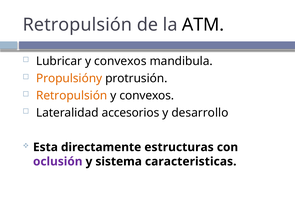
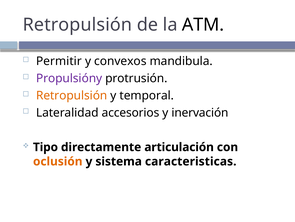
Lubricar: Lubricar -> Permitir
Propulsióny colour: orange -> purple
convexos at (147, 95): convexos -> temporal
desarrollo: desarrollo -> inervación
Esta: Esta -> Tipo
estructuras: estructuras -> articulación
oclusión colour: purple -> orange
